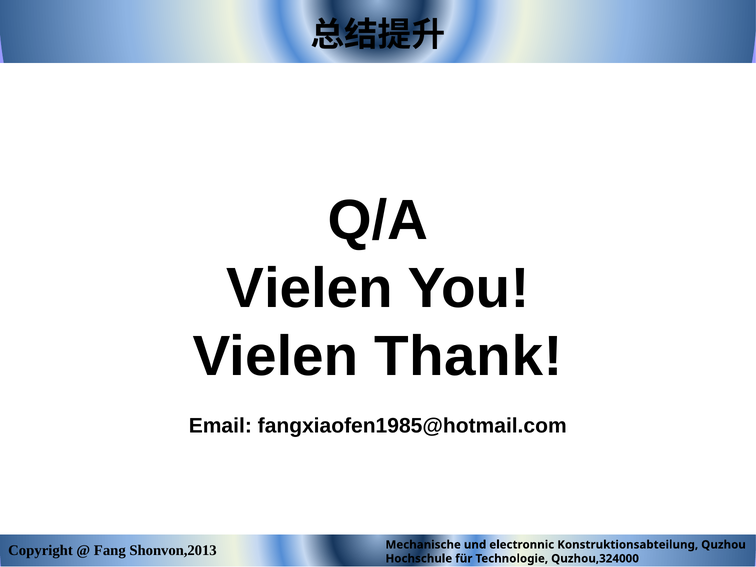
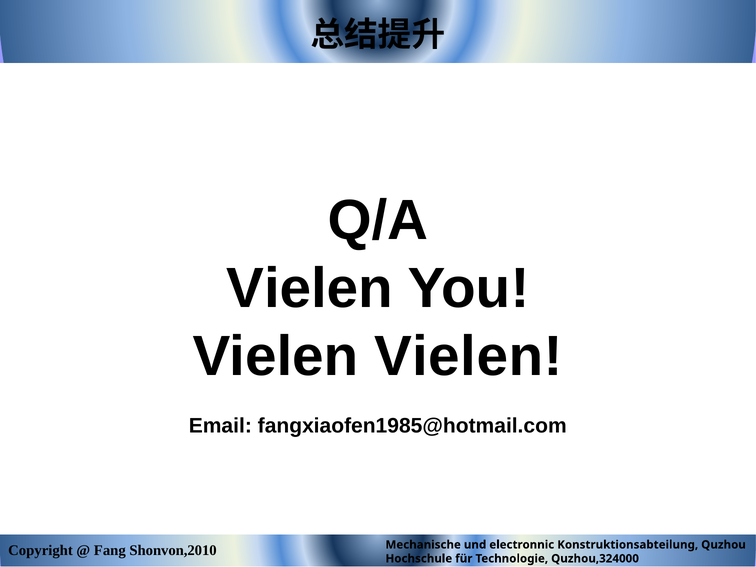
Vielen Thank: Thank -> Vielen
Shonvon,2013: Shonvon,2013 -> Shonvon,2010
